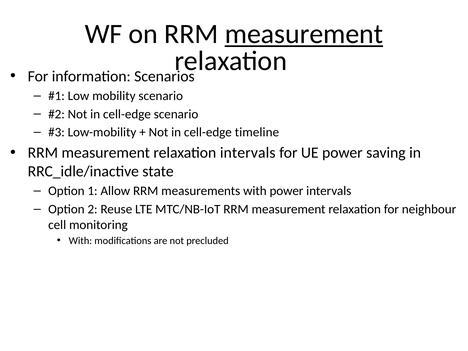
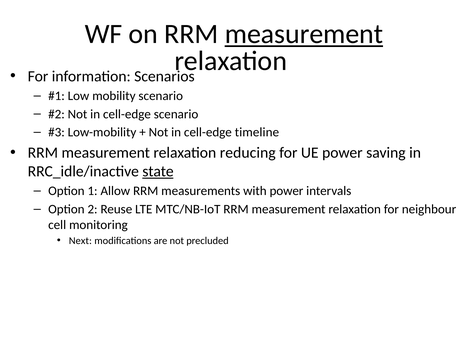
relaxation intervals: intervals -> reducing
state underline: none -> present
With at (80, 241): With -> Next
